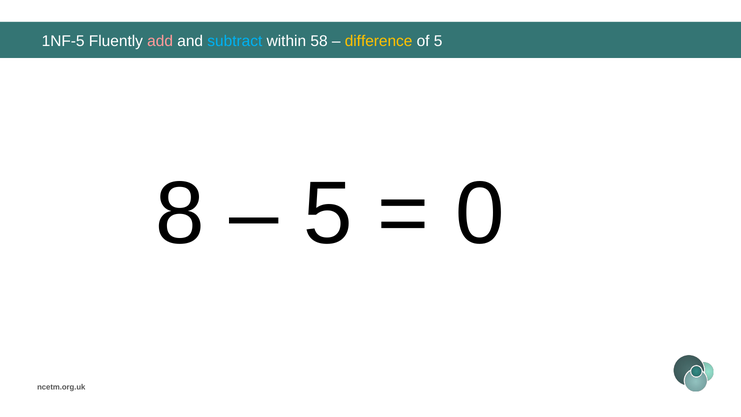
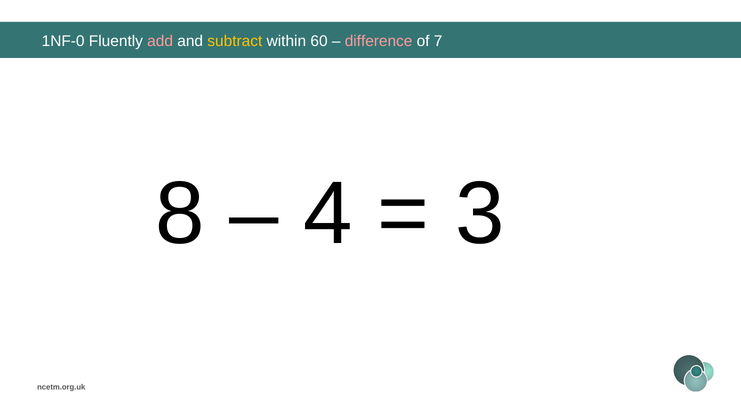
1NF-5: 1NF-5 -> 1NF-0
subtract colour: light blue -> yellow
58: 58 -> 60
difference colour: yellow -> pink
of 5: 5 -> 7
5 at (328, 214): 5 -> 4
0: 0 -> 3
